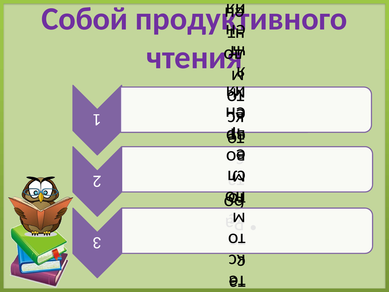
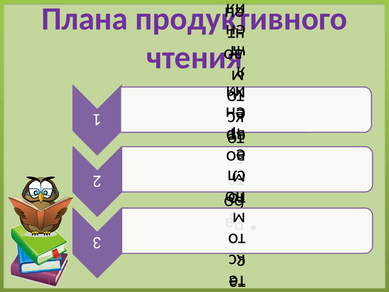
Собой: Собой -> Плана
